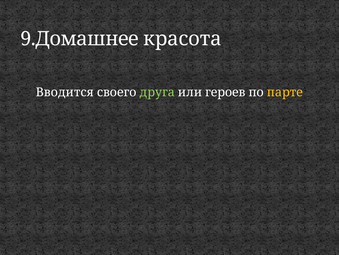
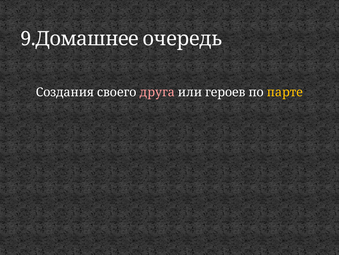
красота: красота -> очередь
Вводится: Вводится -> Создания
друга colour: light green -> pink
